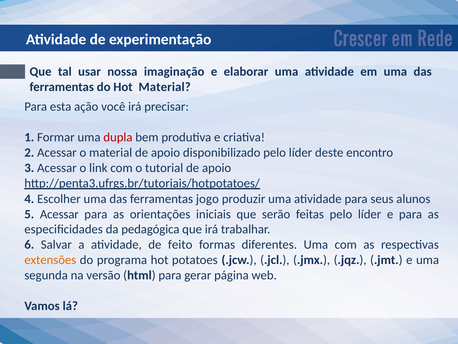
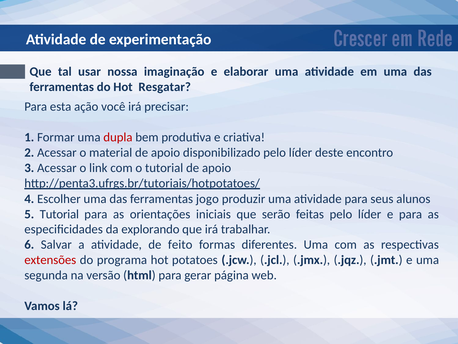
Hot Material: Material -> Resgatar
5 Acessar: Acessar -> Tutorial
pedagógica: pedagógica -> explorando
extensões colour: orange -> red
